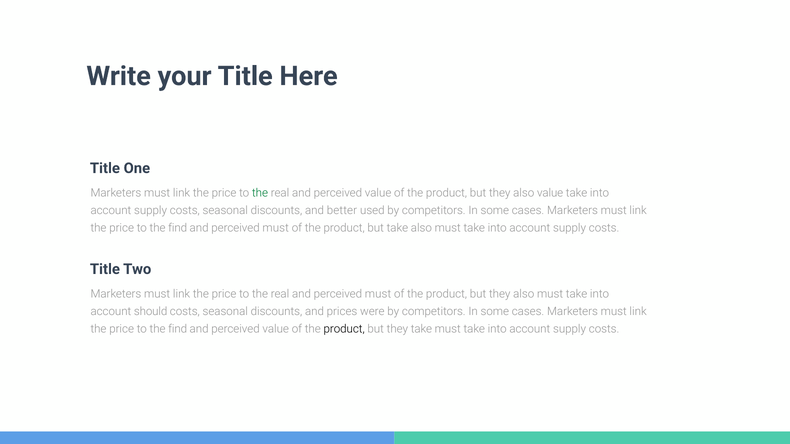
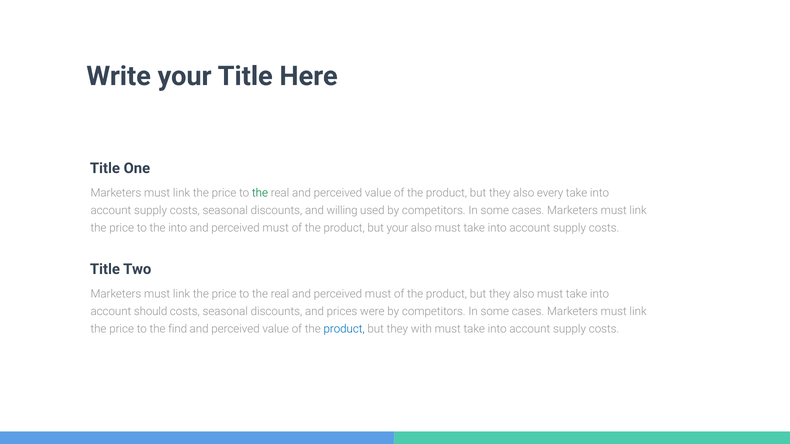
also value: value -> every
better: better -> willing
find at (178, 228): find -> into
but take: take -> your
product at (344, 329) colour: black -> blue
they take: take -> with
